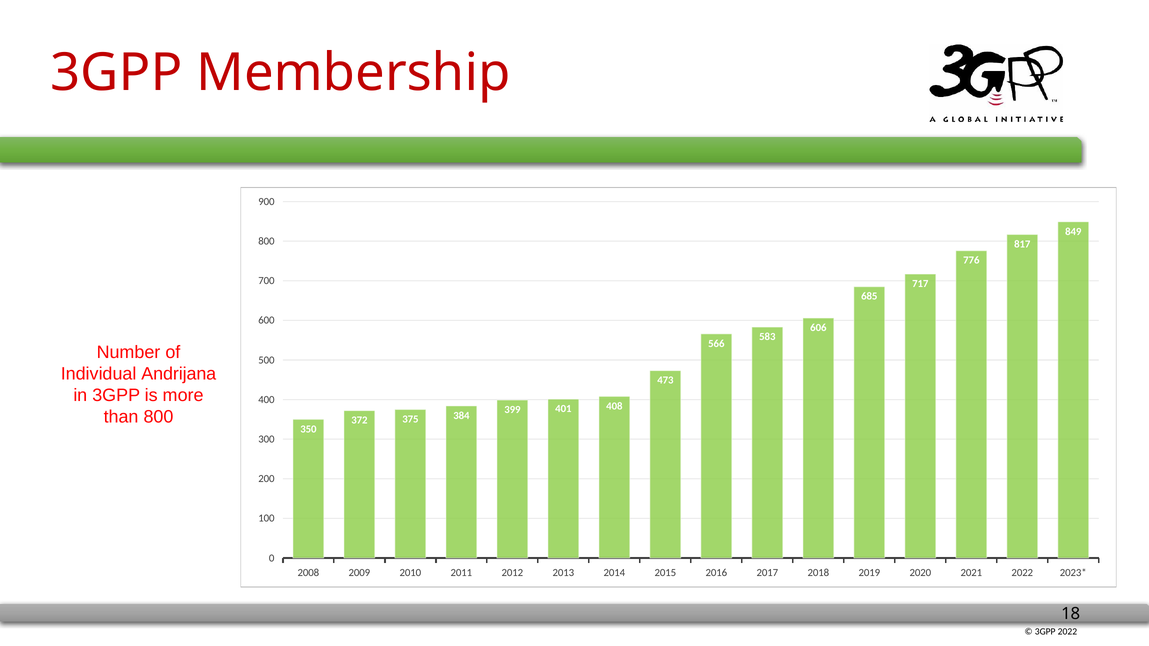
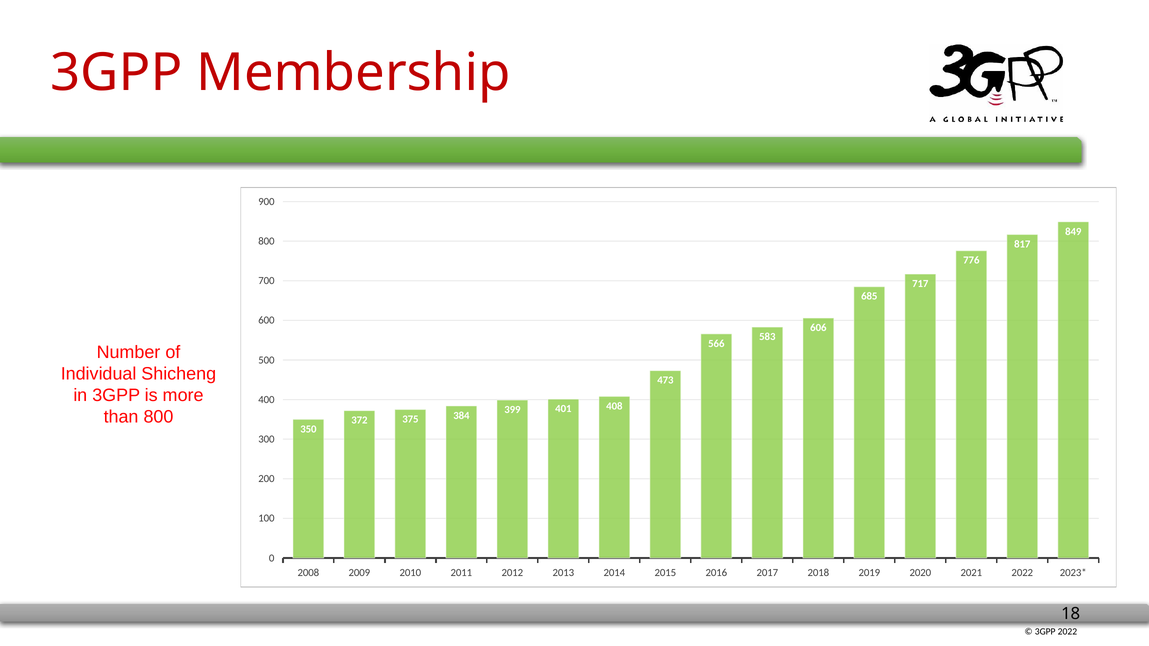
Andrijana: Andrijana -> Shicheng
